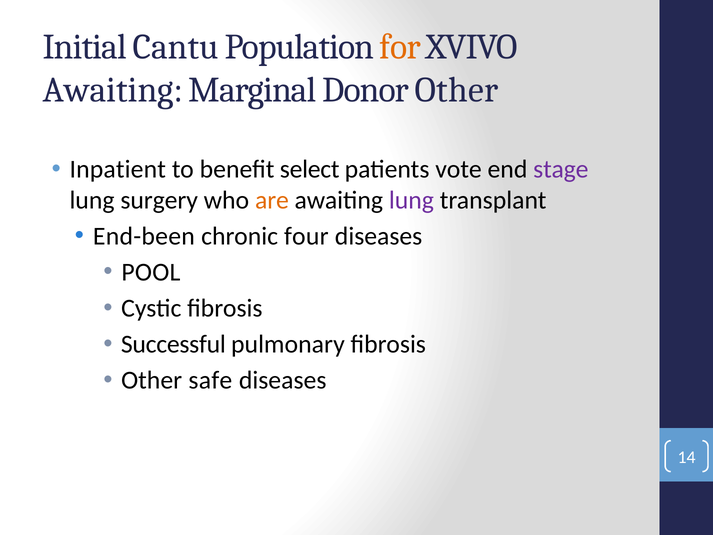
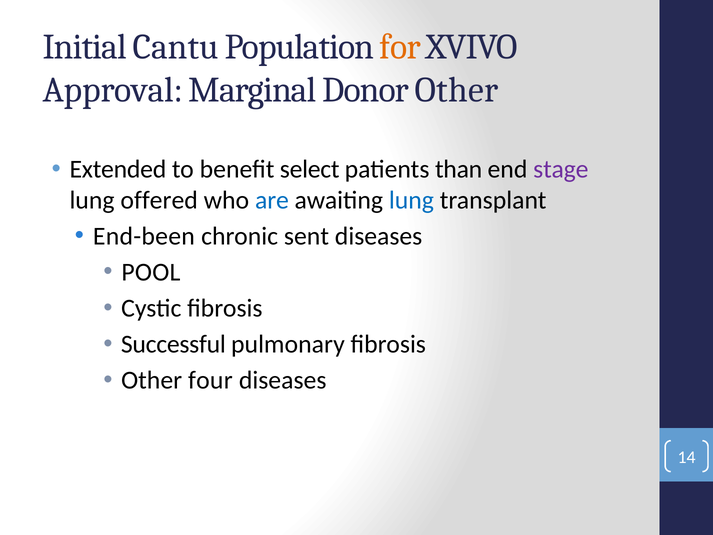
Awaiting at (113, 90): Awaiting -> Approval
Inpatient: Inpatient -> Extended
vote: vote -> than
surgery: surgery -> offered
are colour: orange -> blue
lung at (411, 200) colour: purple -> blue
four: four -> sent
safe: safe -> four
